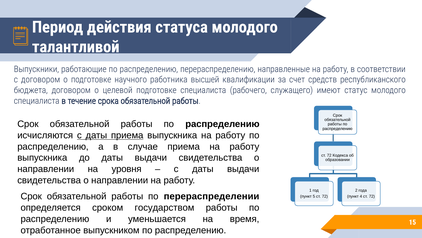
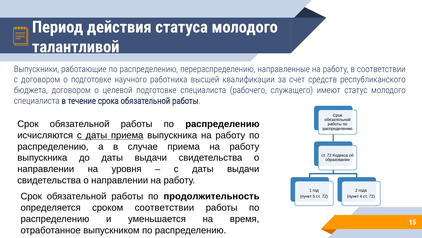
перераспределении: перераспределении -> продолжительность
сроком государством: государством -> соответствии
